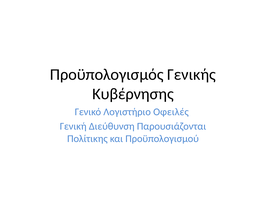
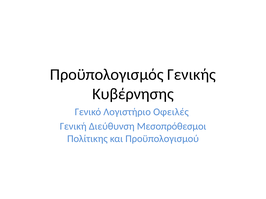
Παρουσιάζονται: Παρουσιάζονται -> Μεσοπρόθεσμοι
